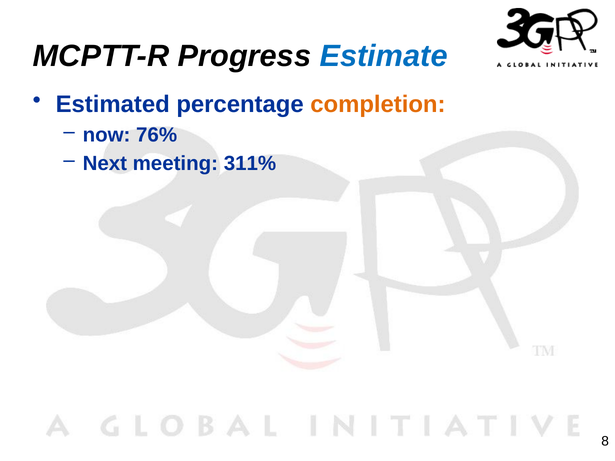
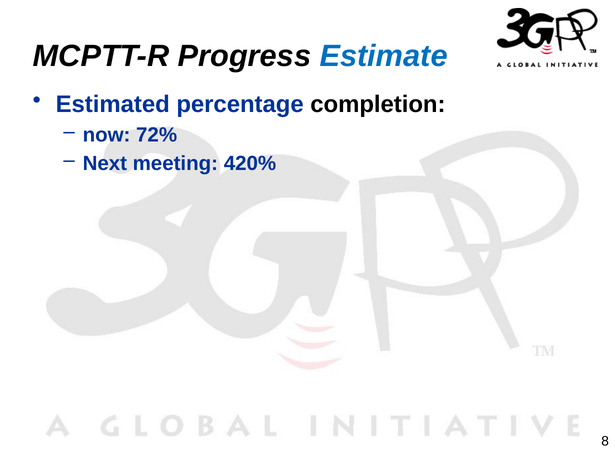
completion colour: orange -> black
76%: 76% -> 72%
311%: 311% -> 420%
